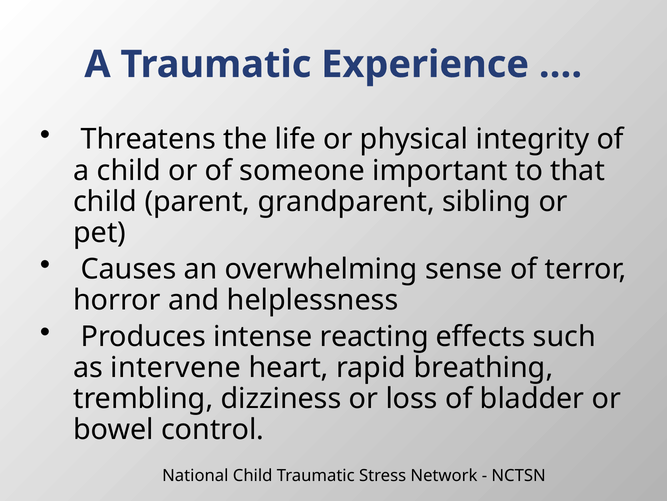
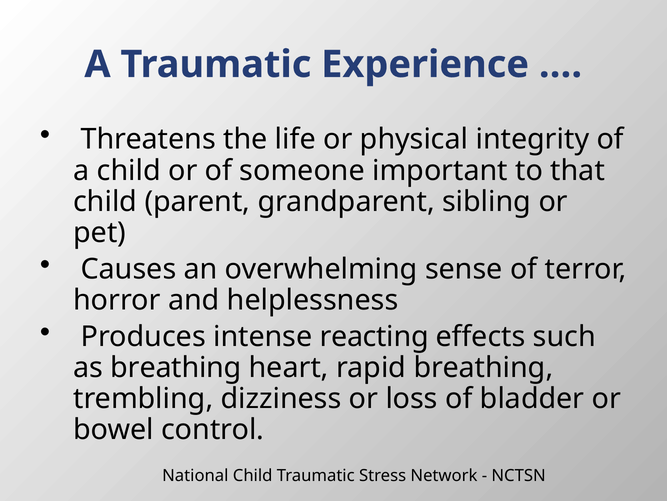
as intervene: intervene -> breathing
